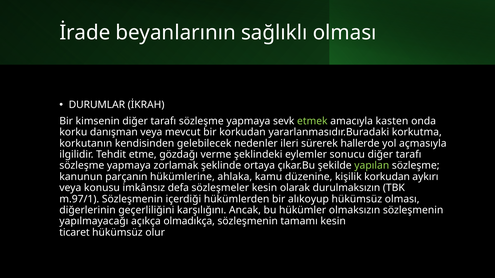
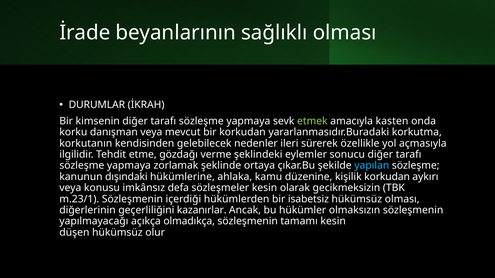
hallerde: hallerde -> özellikle
yapılan colour: light green -> light blue
parçanın: parçanın -> dışındaki
durulmaksızın: durulmaksızın -> gecikmeksizin
m.97/1: m.97/1 -> m.23/1
alıkoyup: alıkoyup -> isabetsiz
karşılığını: karşılığını -> kazanırlar
ticaret: ticaret -> düşen
